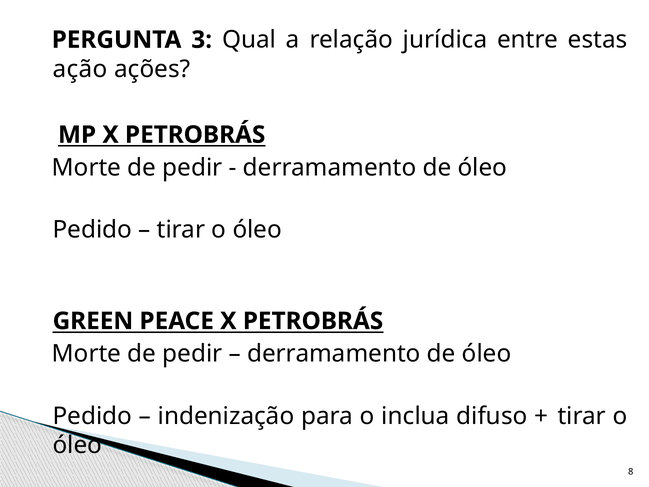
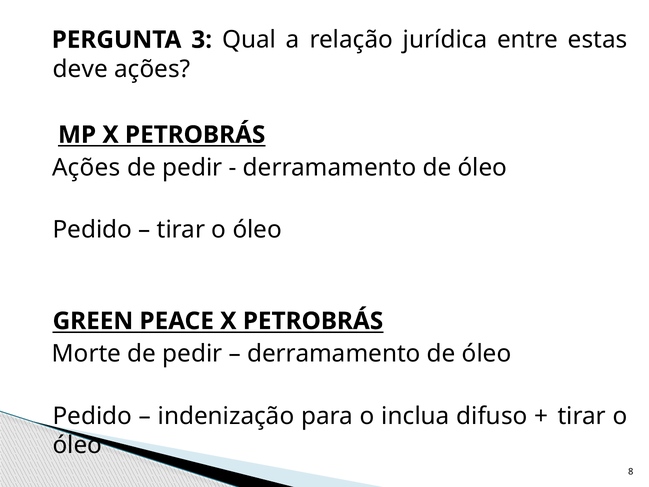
ação: ação -> deve
Morte at (86, 168): Morte -> Ações
